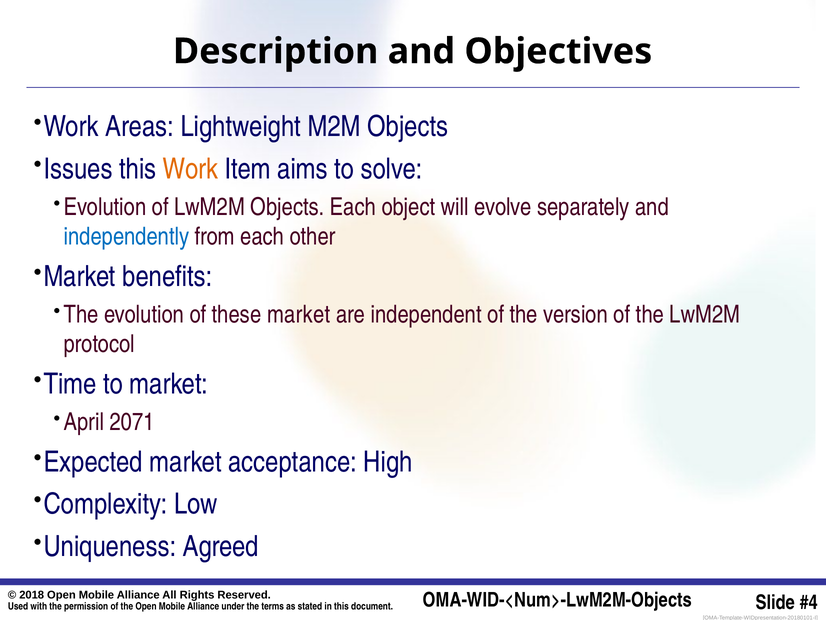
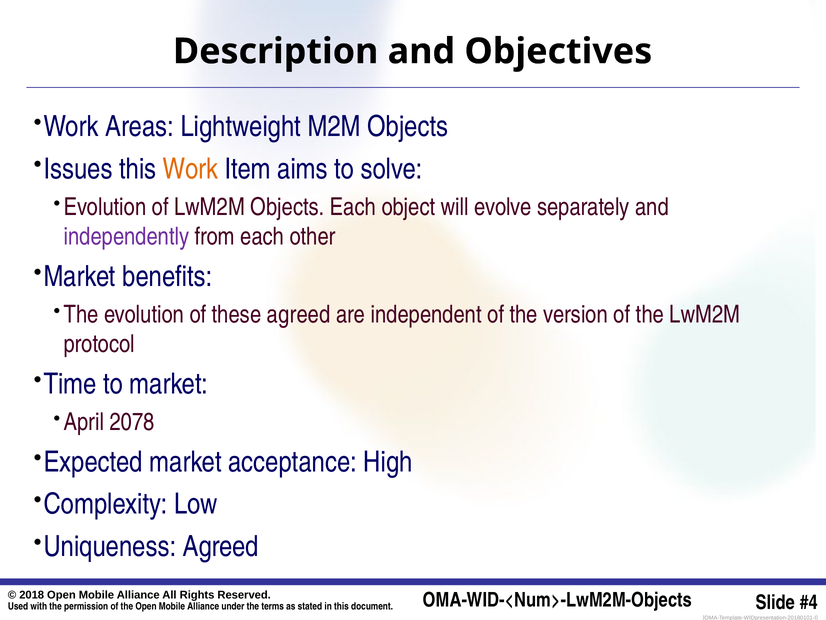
independently colour: blue -> purple
these market: market -> agreed
2071: 2071 -> 2078
